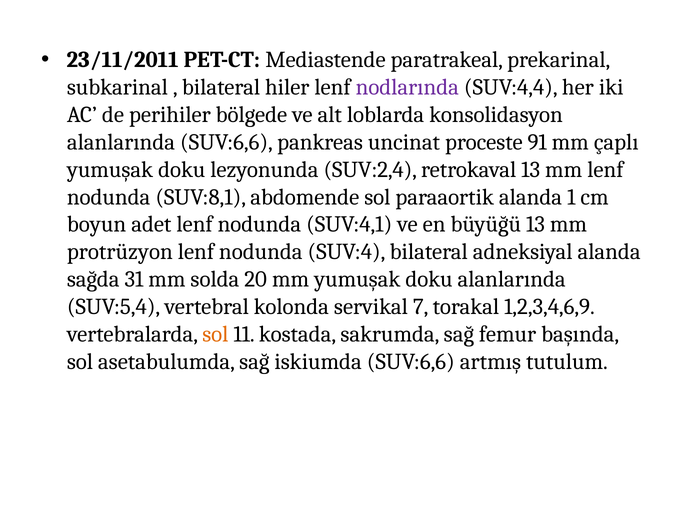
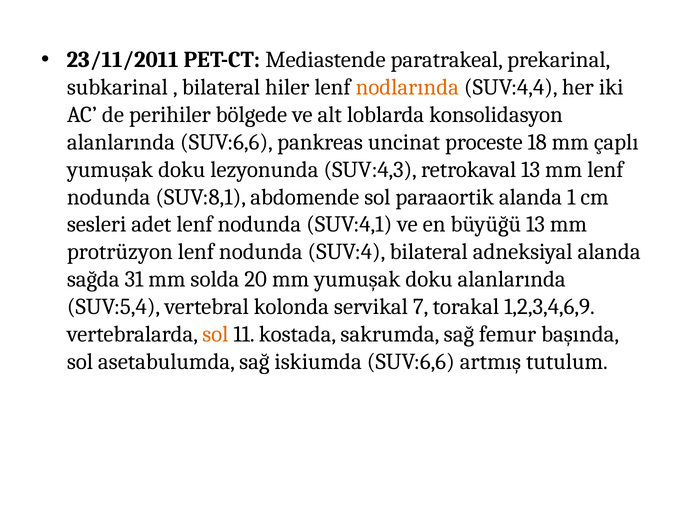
nodlarında colour: purple -> orange
91: 91 -> 18
SUV:2,4: SUV:2,4 -> SUV:4,3
boyun: boyun -> sesleri
